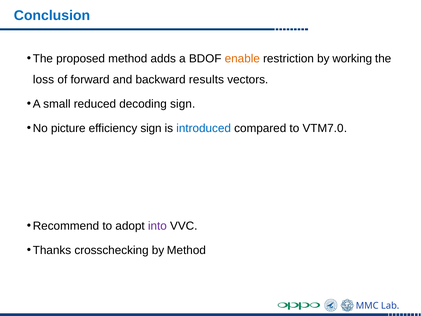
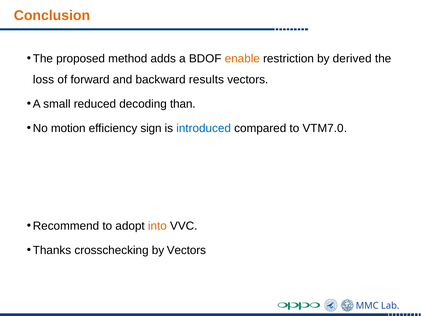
Conclusion colour: blue -> orange
working: working -> derived
decoding sign: sign -> than
picture: picture -> motion
into colour: purple -> orange
by Method: Method -> Vectors
